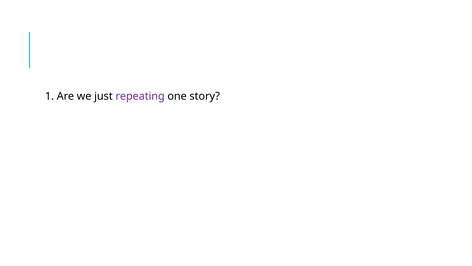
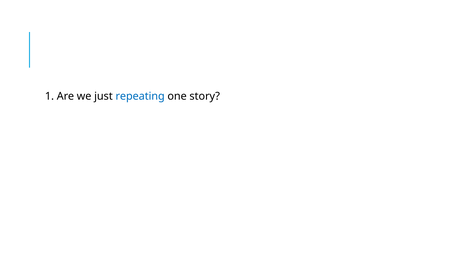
repeating colour: purple -> blue
